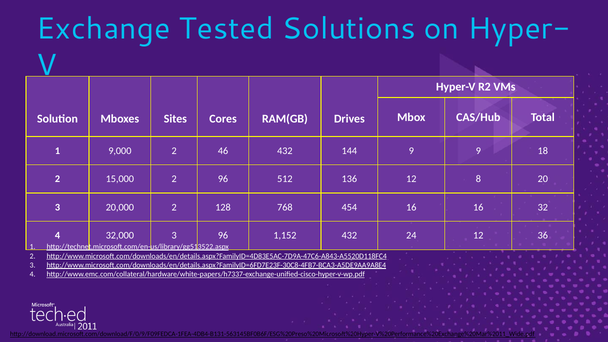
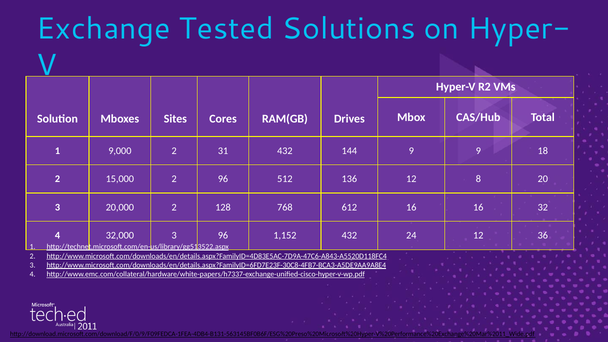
46: 46 -> 31
454: 454 -> 612
